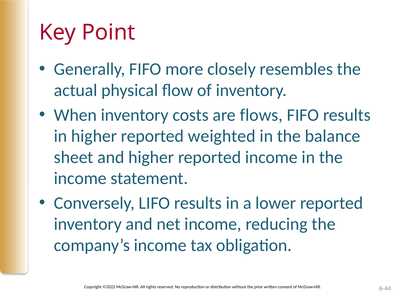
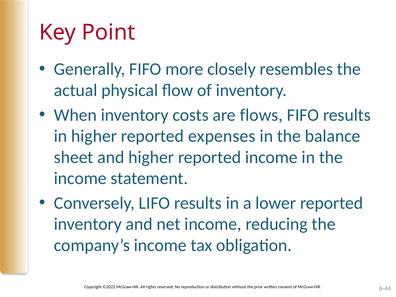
weighted: weighted -> expenses
